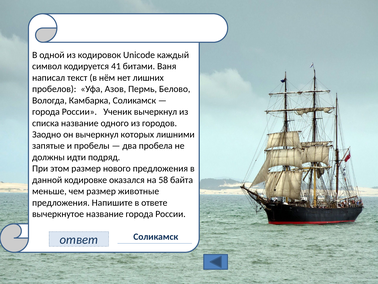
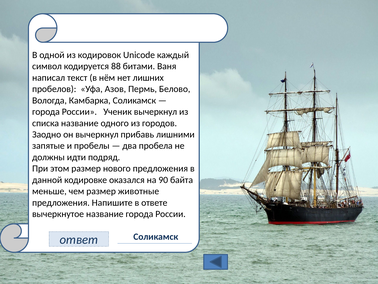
41: 41 -> 88
которых: которых -> прибавь
58: 58 -> 90
